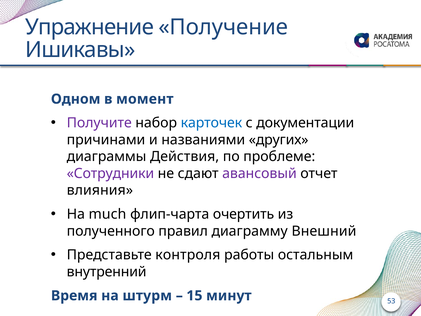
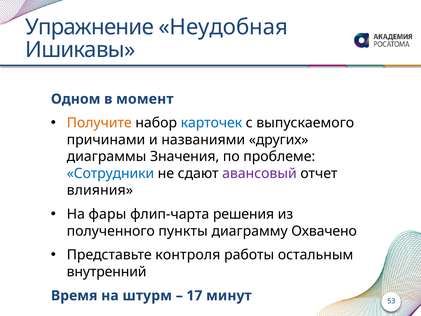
Получение: Получение -> Неудобная
Получите colour: purple -> orange
документации: документации -> выпускаемого
Действия: Действия -> Значения
Сотрудники colour: purple -> blue
much: much -> фары
очертить: очертить -> решения
правил: правил -> пункты
Внешний: Внешний -> Охвачено
15: 15 -> 17
